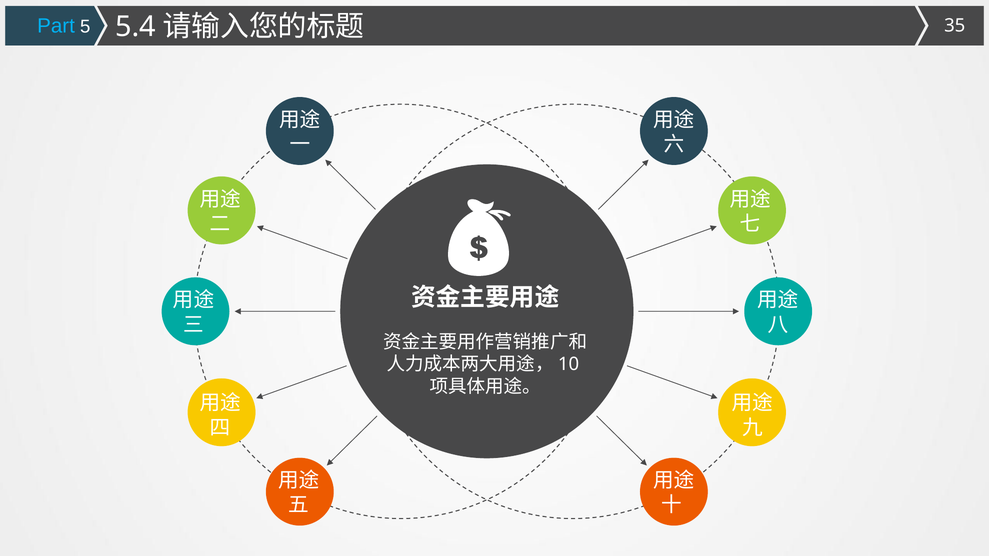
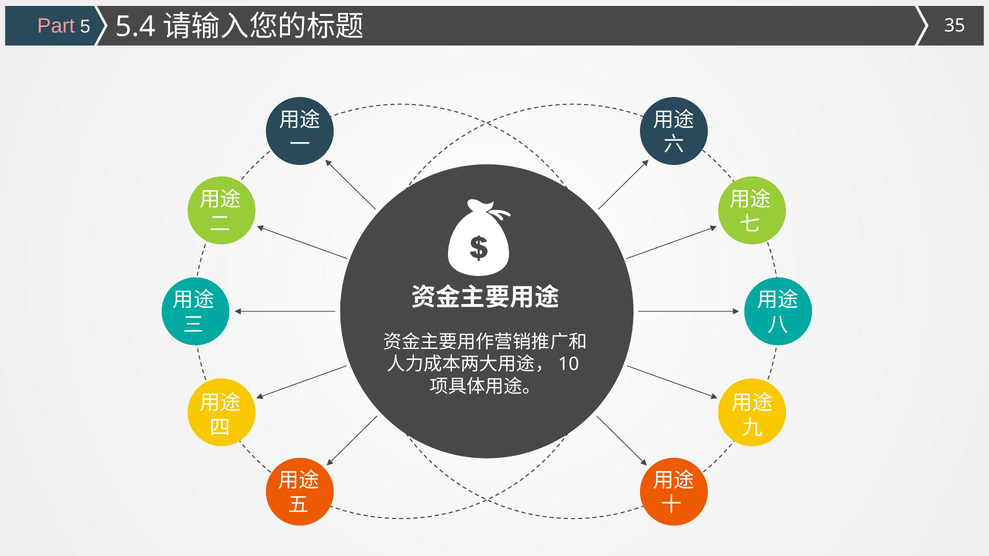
Part colour: light blue -> pink
